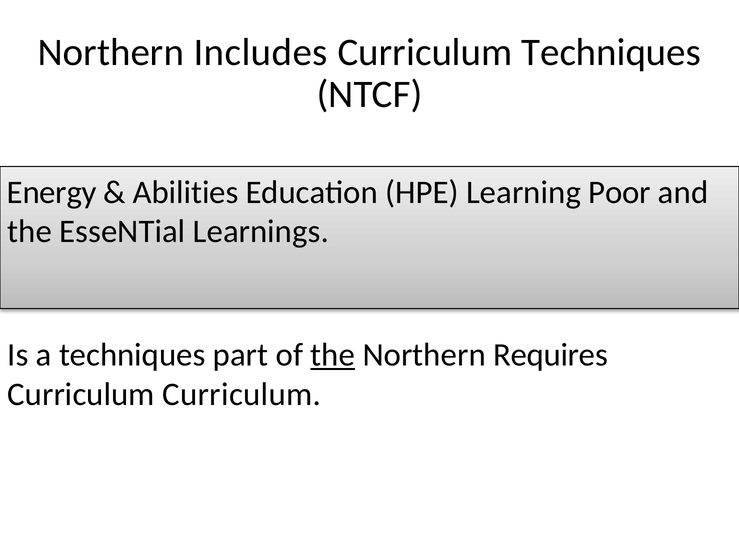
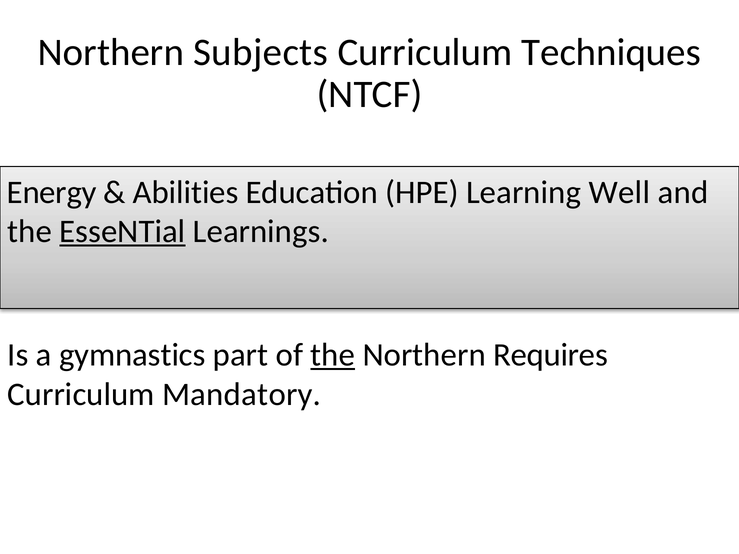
Includes: Includes -> Subjects
Poor: Poor -> Well
EsseNTial underline: none -> present
a techniques: techniques -> gymnastics
Curriculum Curriculum: Curriculum -> Mandatory
